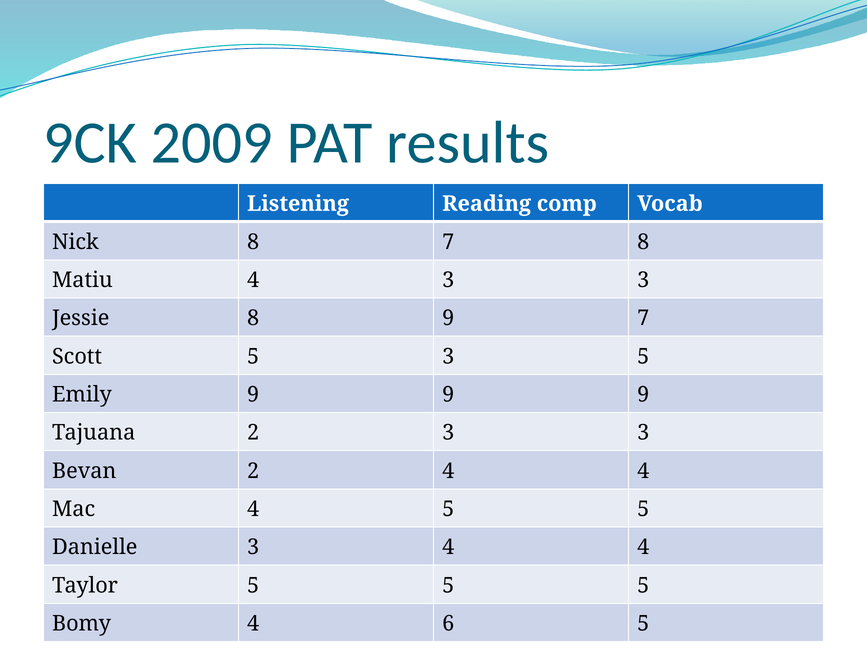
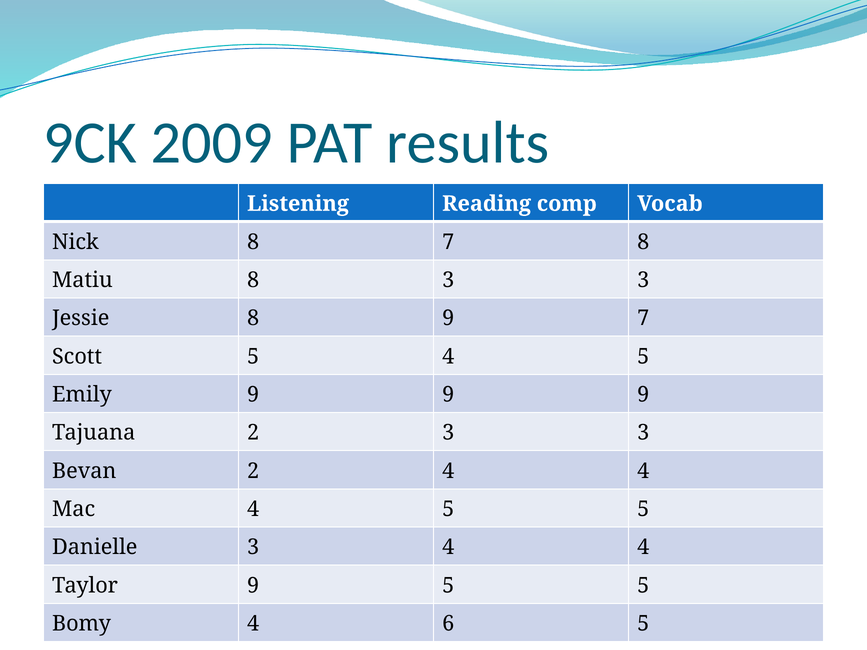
Matiu 4: 4 -> 8
5 3: 3 -> 4
Taylor 5: 5 -> 9
